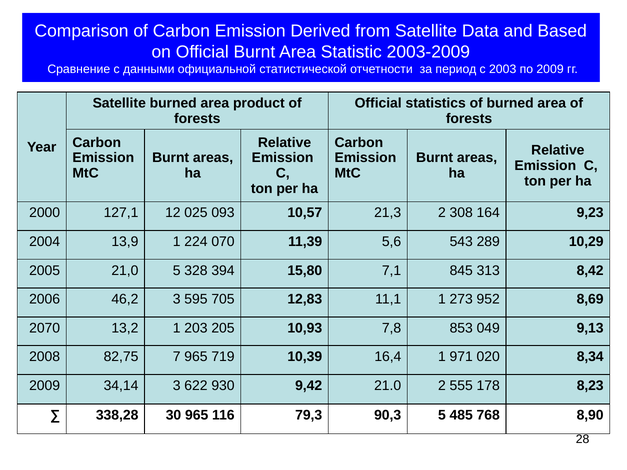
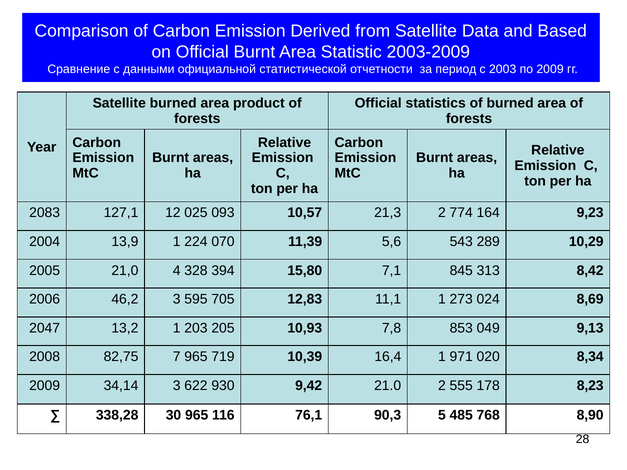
2000: 2000 -> 2083
308: 308 -> 774
21,0 5: 5 -> 4
952: 952 -> 024
2070: 2070 -> 2047
79,3: 79,3 -> 76,1
